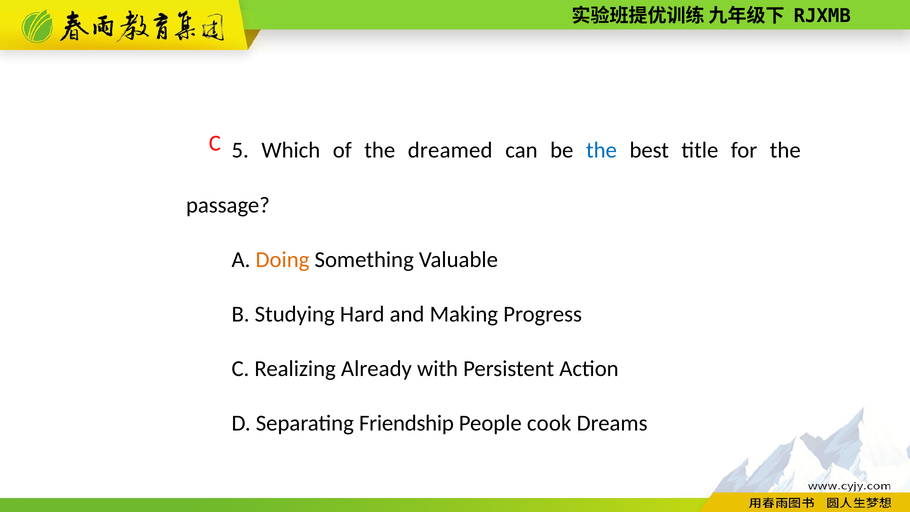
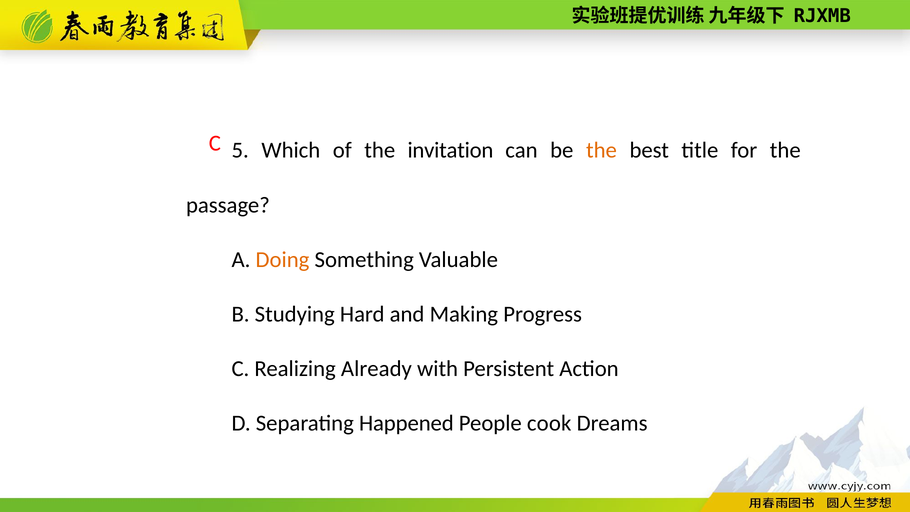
dreamed: dreamed -> invitation
the at (601, 150) colour: blue -> orange
Friendship: Friendship -> Happened
